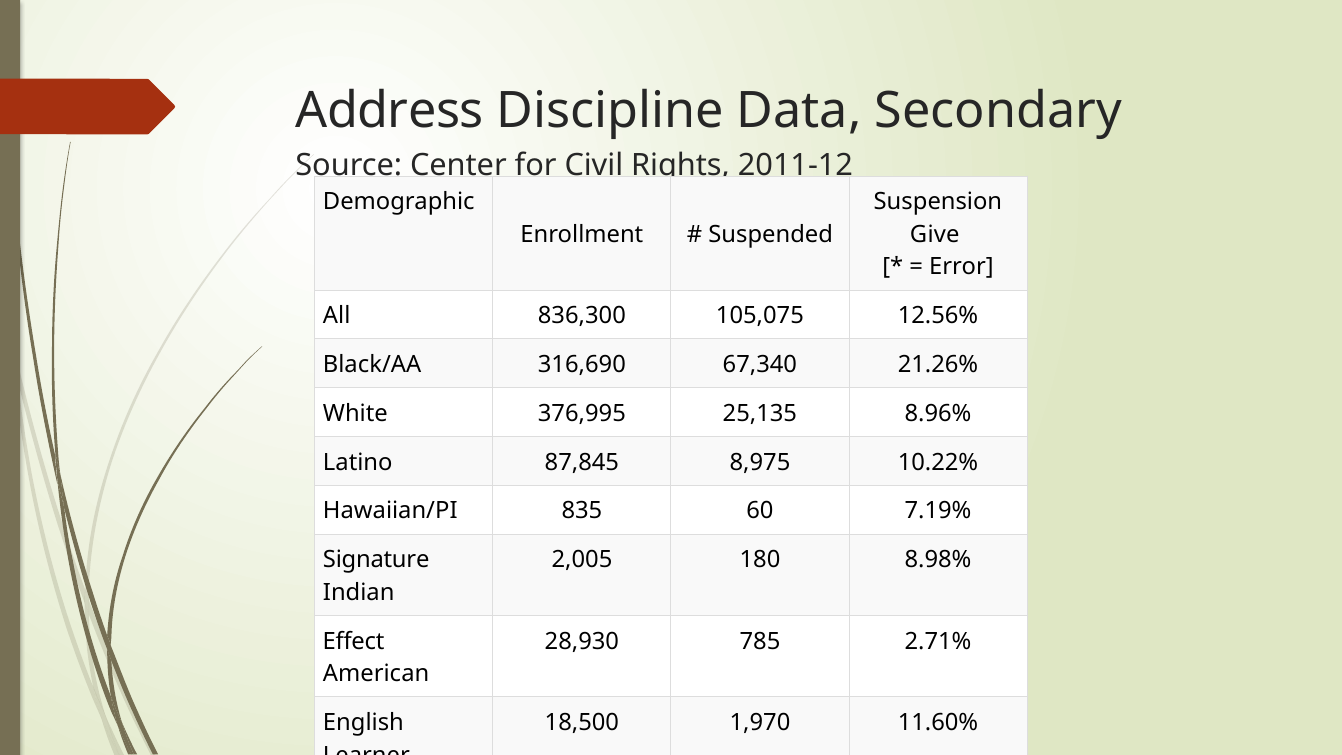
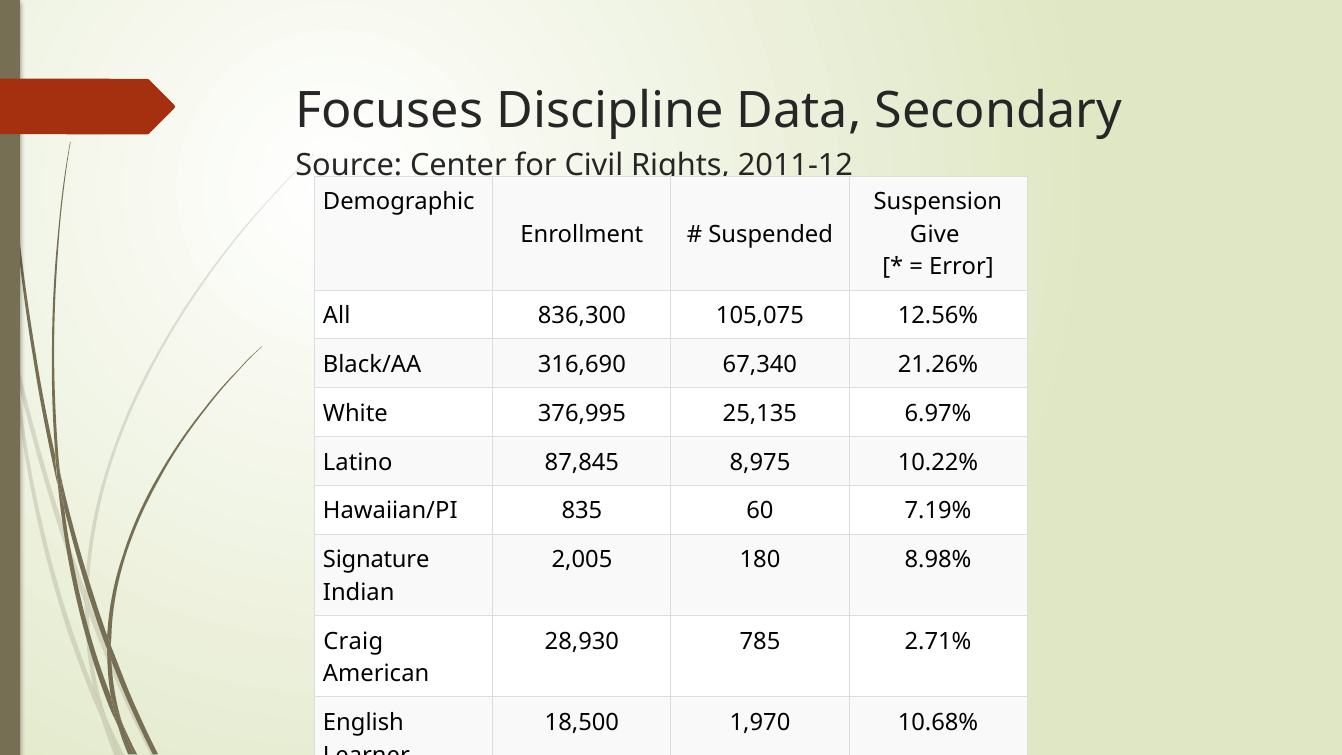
Address: Address -> Focuses
8.96%: 8.96% -> 6.97%
Effect: Effect -> Craig
11.60%: 11.60% -> 10.68%
